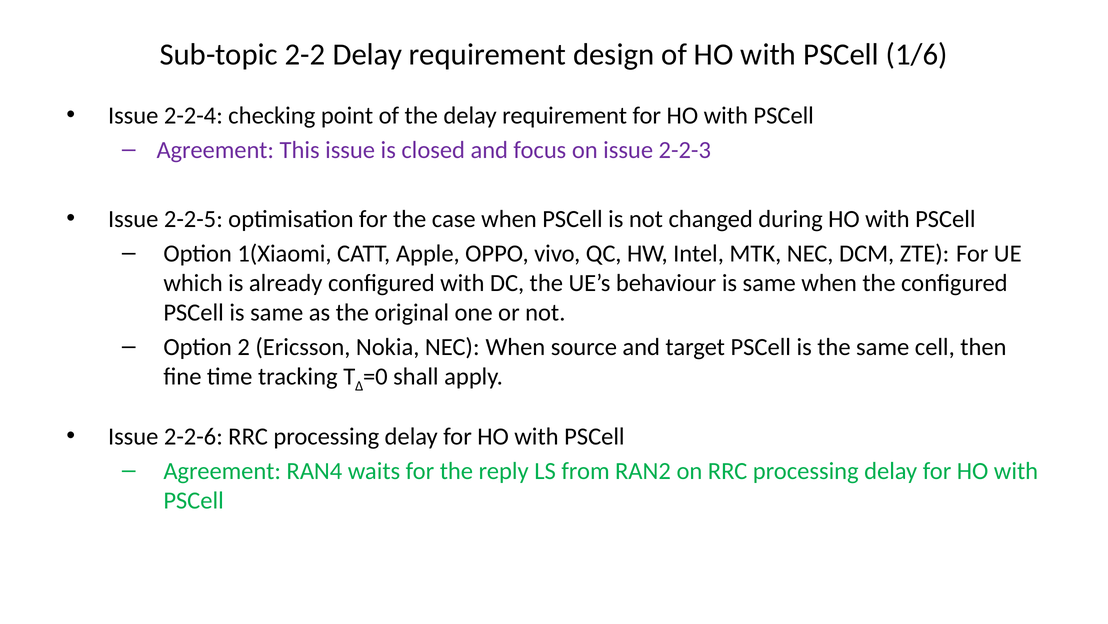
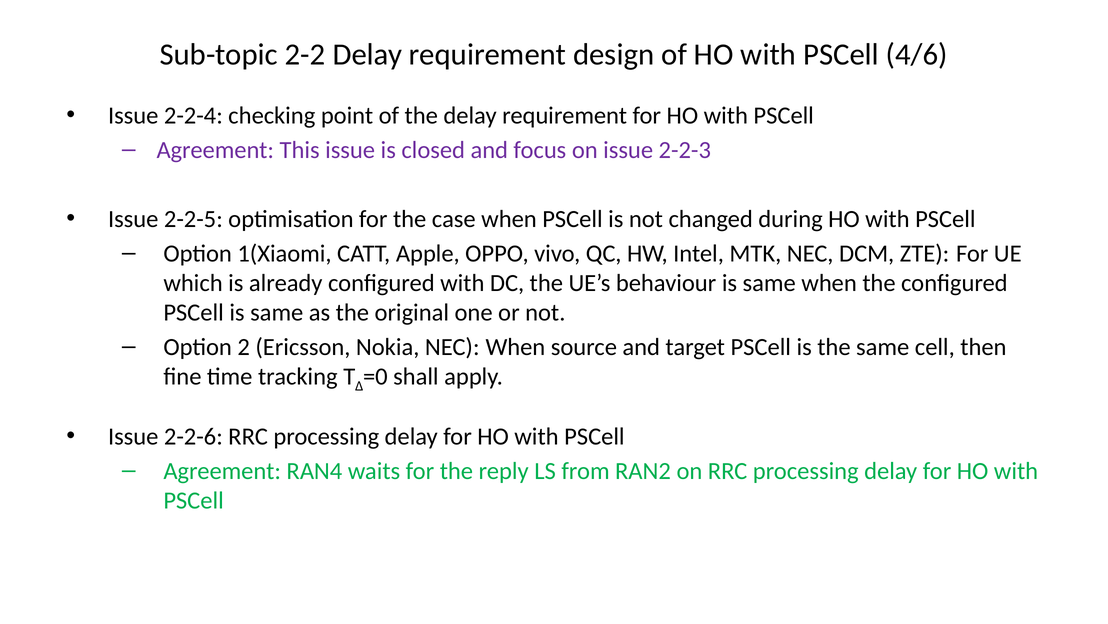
1/6: 1/6 -> 4/6
